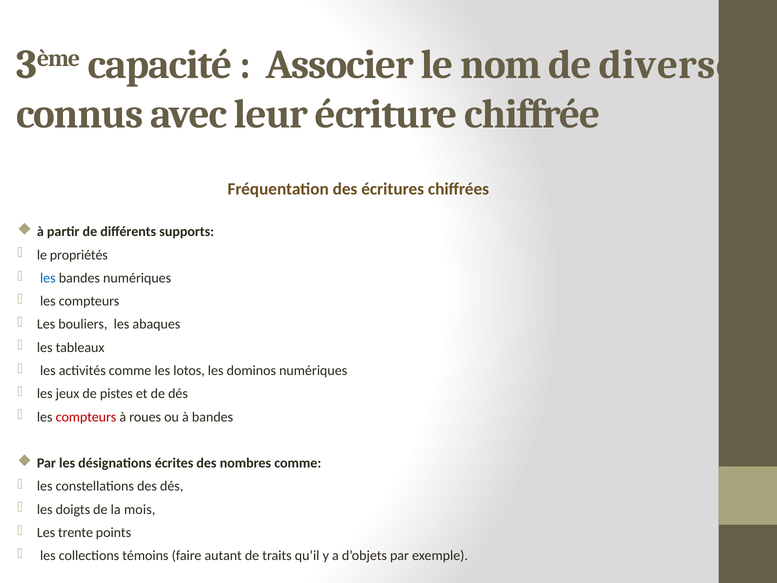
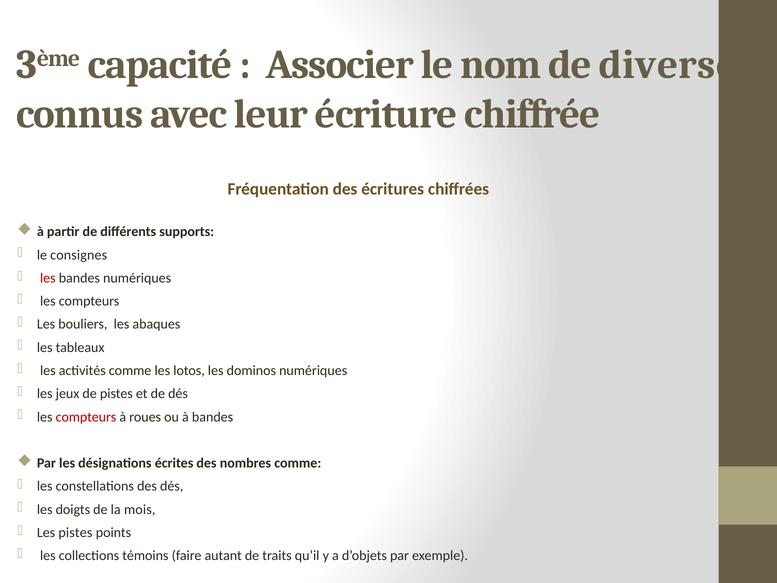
propriétés: propriétés -> consignes
les at (48, 278) colour: blue -> red
Les trente: trente -> pistes
